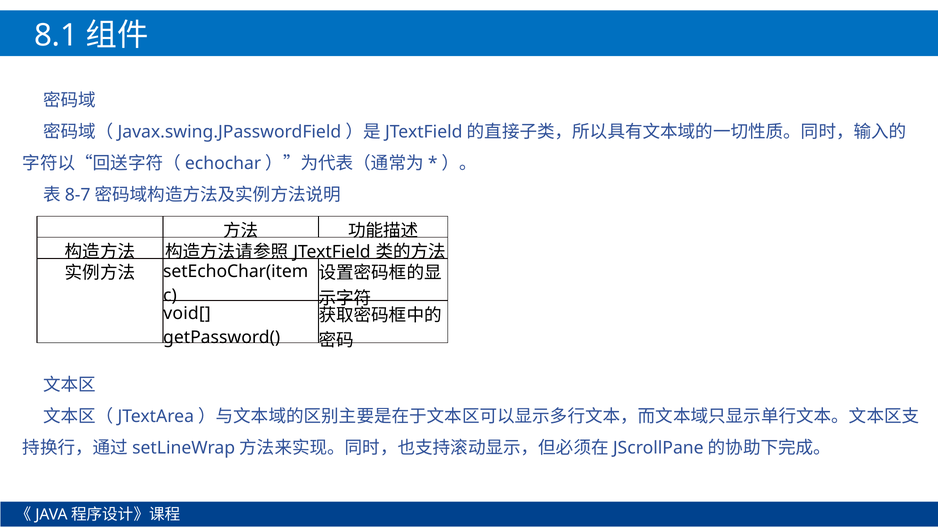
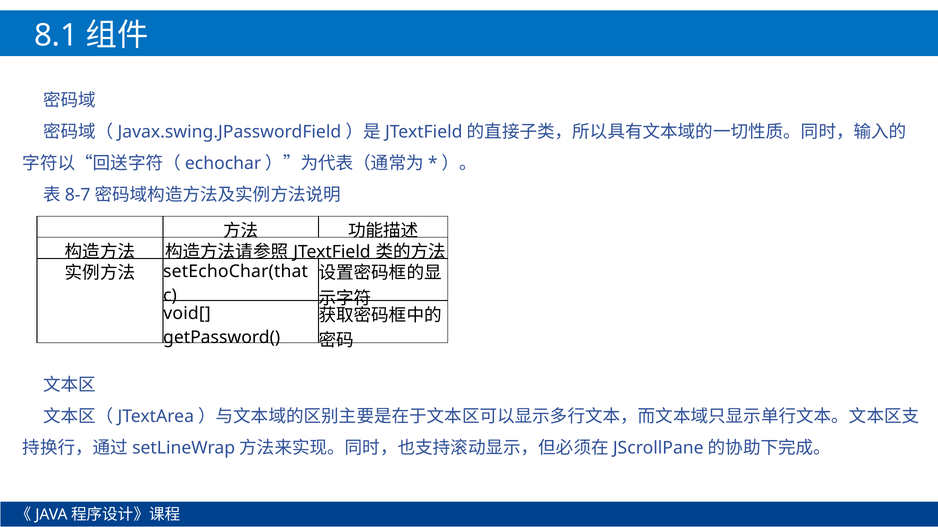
setEchoChar(item: setEchoChar(item -> setEchoChar(that
